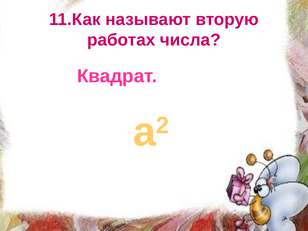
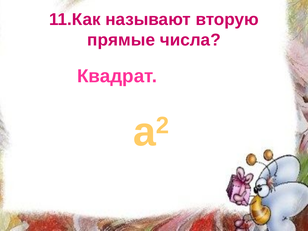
работах: работах -> прямые
